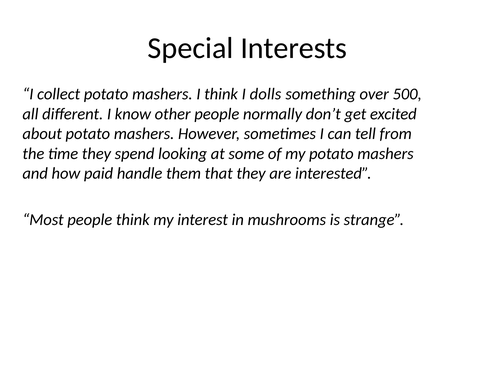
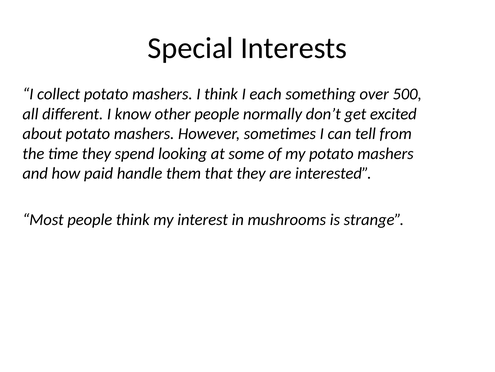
dolls: dolls -> each
